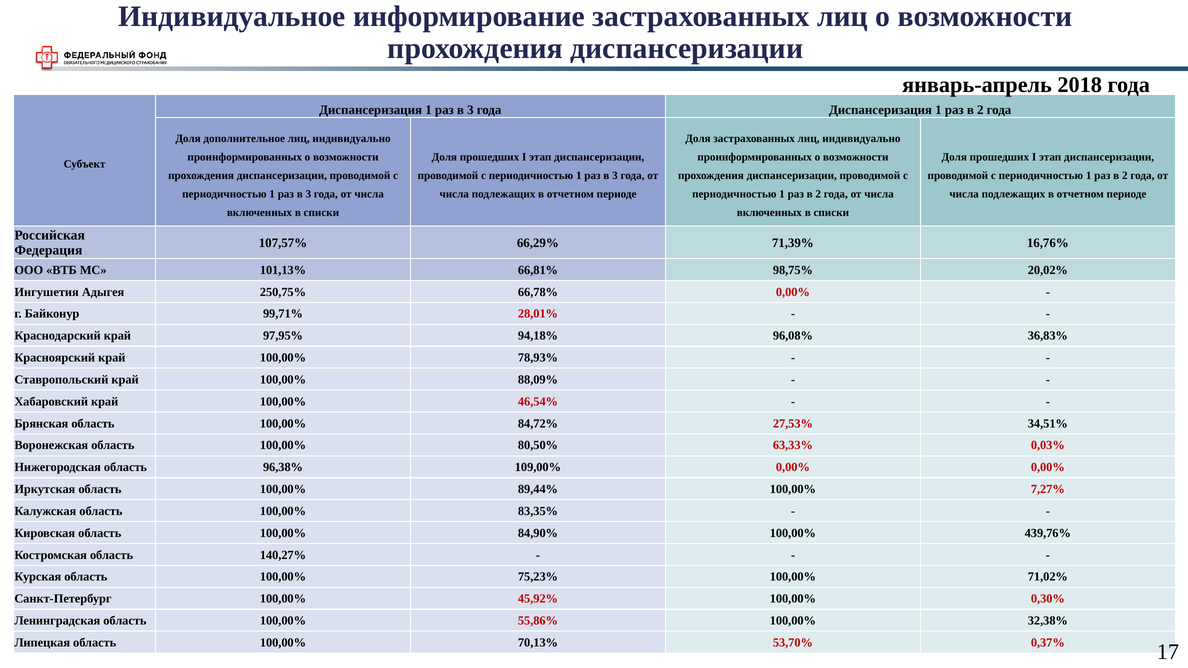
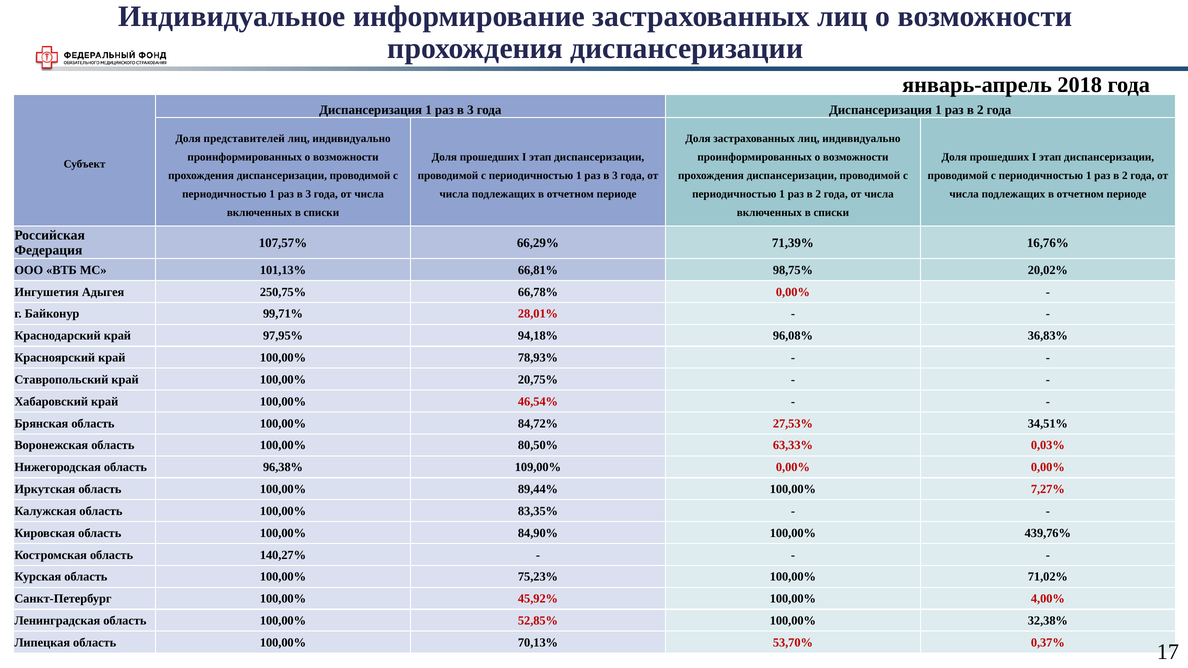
дополнительное: дополнительное -> представителей
88,09%: 88,09% -> 20,75%
0,30%: 0,30% -> 4,00%
55,86%: 55,86% -> 52,85%
